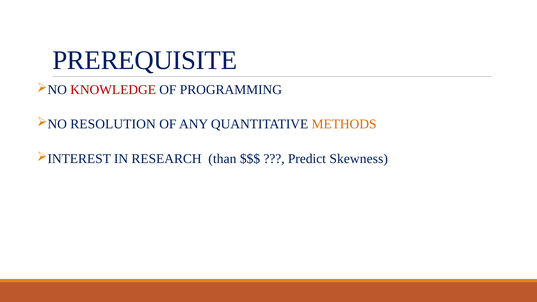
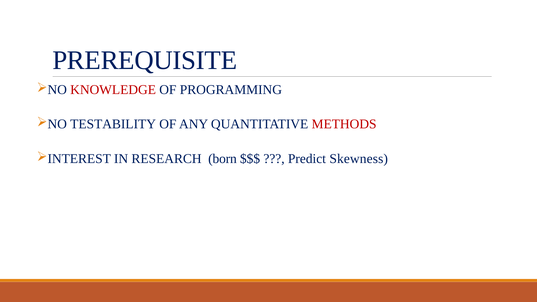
RESOLUTION: RESOLUTION -> TESTABILITY
METHODS colour: orange -> red
than: than -> born
